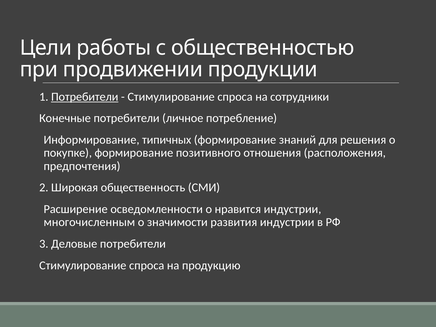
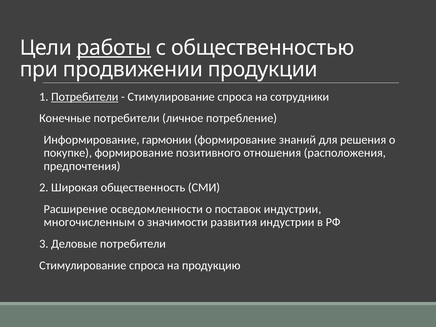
работы underline: none -> present
типичных: типичных -> гармонии
нравится: нравится -> поставок
